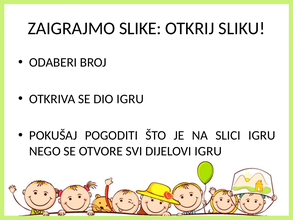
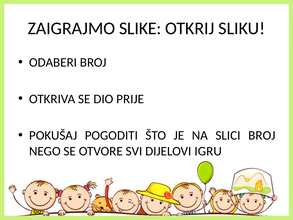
DIO IGRU: IGRU -> PRIJE
SLICI IGRU: IGRU -> BROJ
